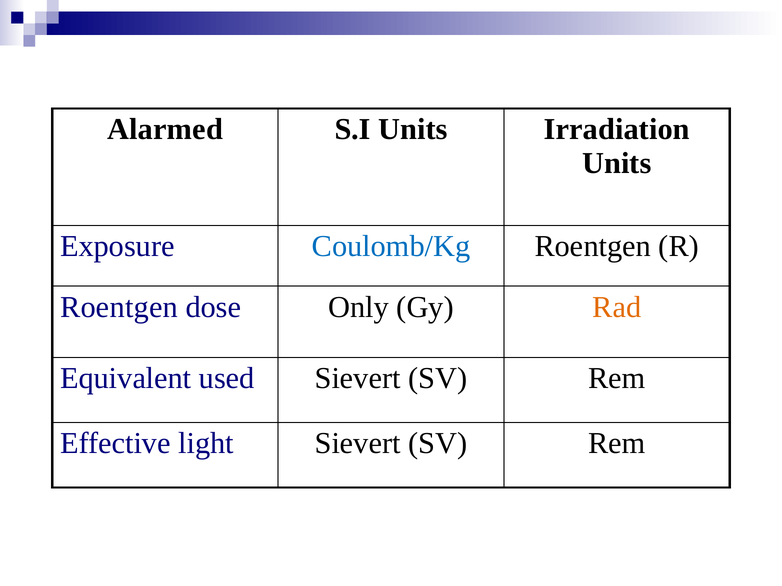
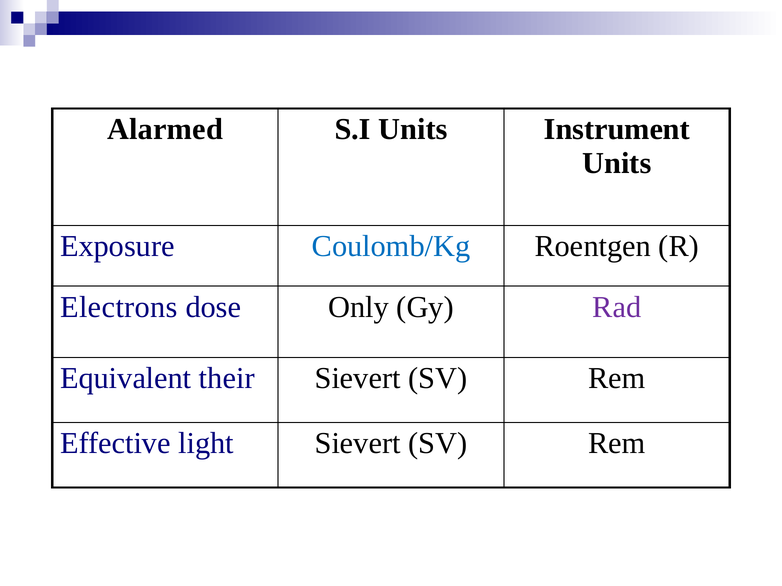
Irradiation: Irradiation -> Instrument
Roentgen at (119, 307): Roentgen -> Electrons
Rad colour: orange -> purple
used: used -> their
